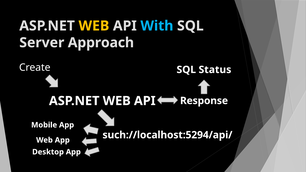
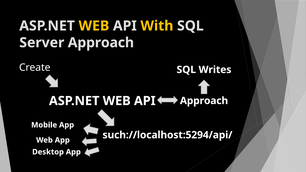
With colour: light blue -> yellow
Status: Status -> Writes
API Response: Response -> Approach
